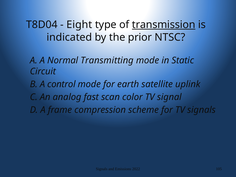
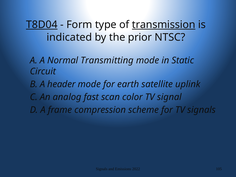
T8D04 underline: none -> present
Eight: Eight -> Form
control: control -> header
